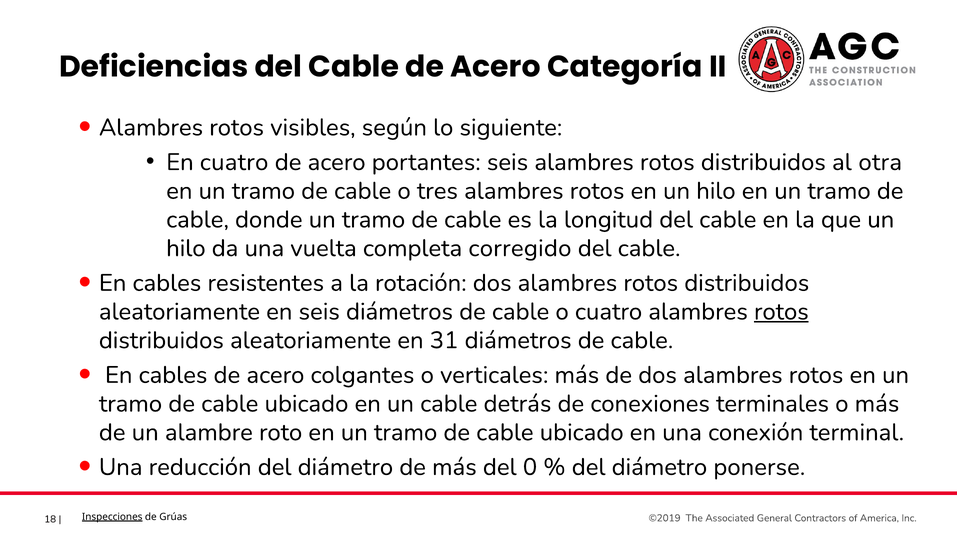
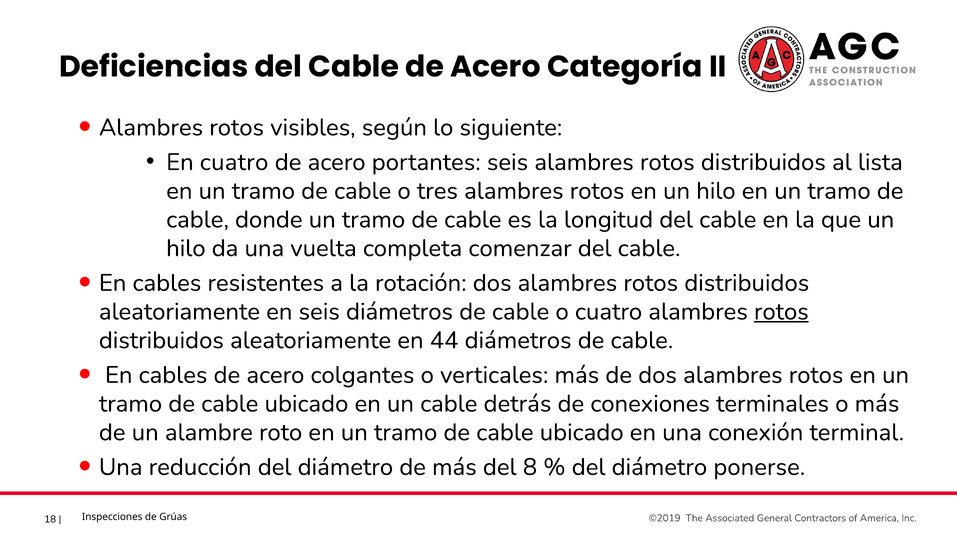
otra: otra -> lista
corregido: corregido -> comenzar
31: 31 -> 44
0: 0 -> 8
Inspecciones underline: present -> none
